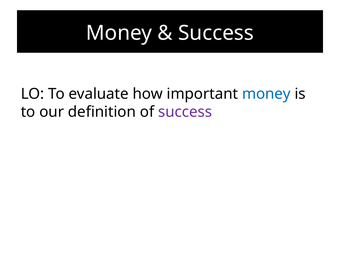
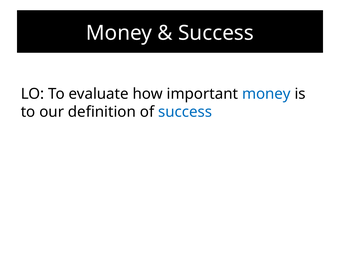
success at (185, 112) colour: purple -> blue
